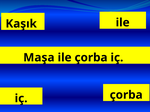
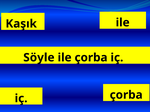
Maşa: Maşa -> Söyle
